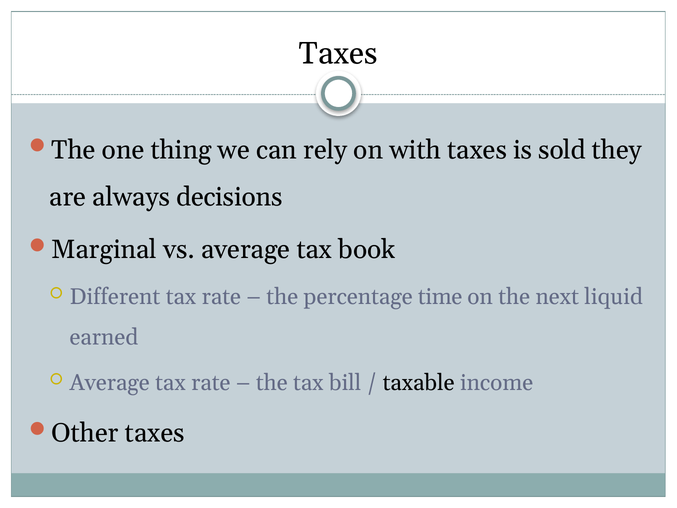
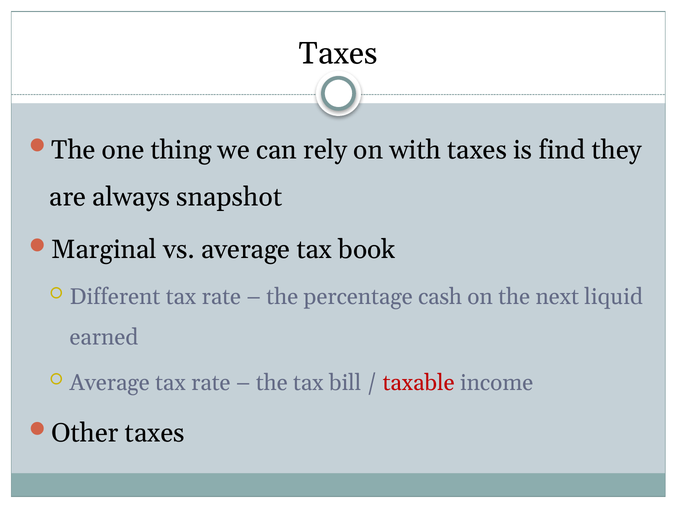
sold: sold -> find
decisions: decisions -> snapshot
time: time -> cash
taxable colour: black -> red
